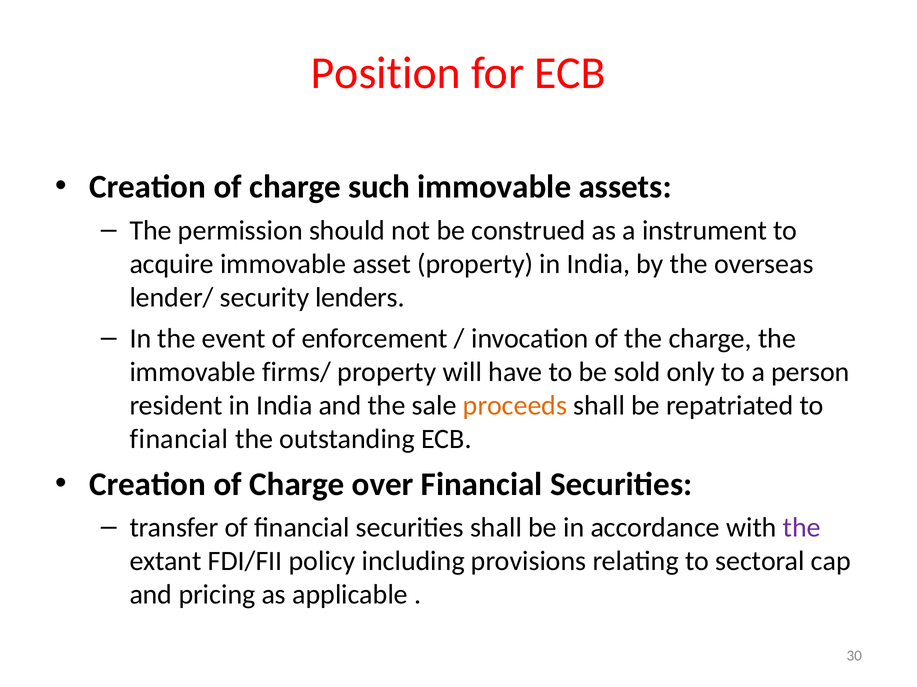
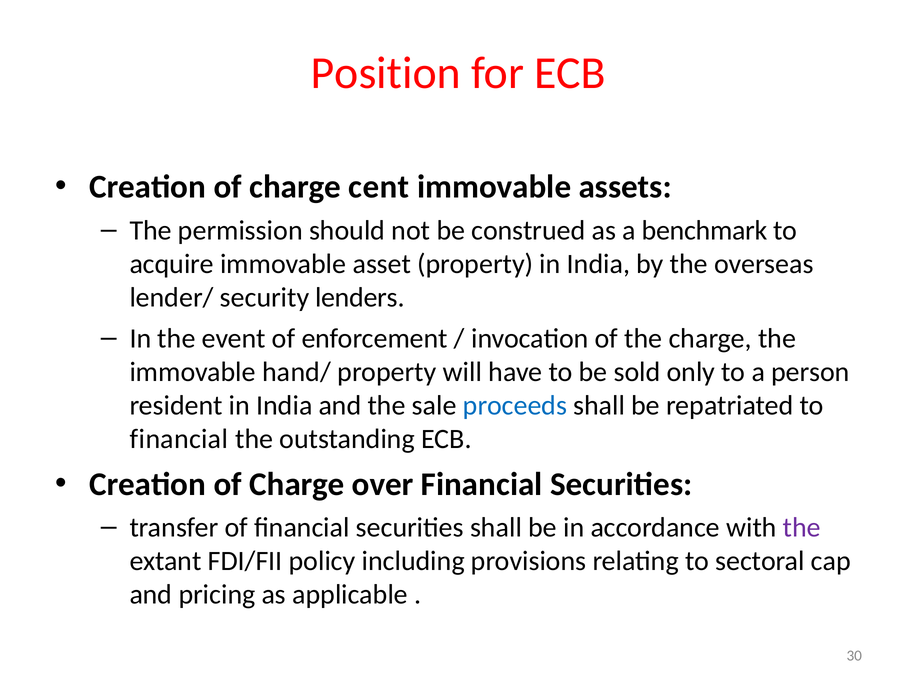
such: such -> cent
instrument: instrument -> benchmark
firms/: firms/ -> hand/
proceeds colour: orange -> blue
